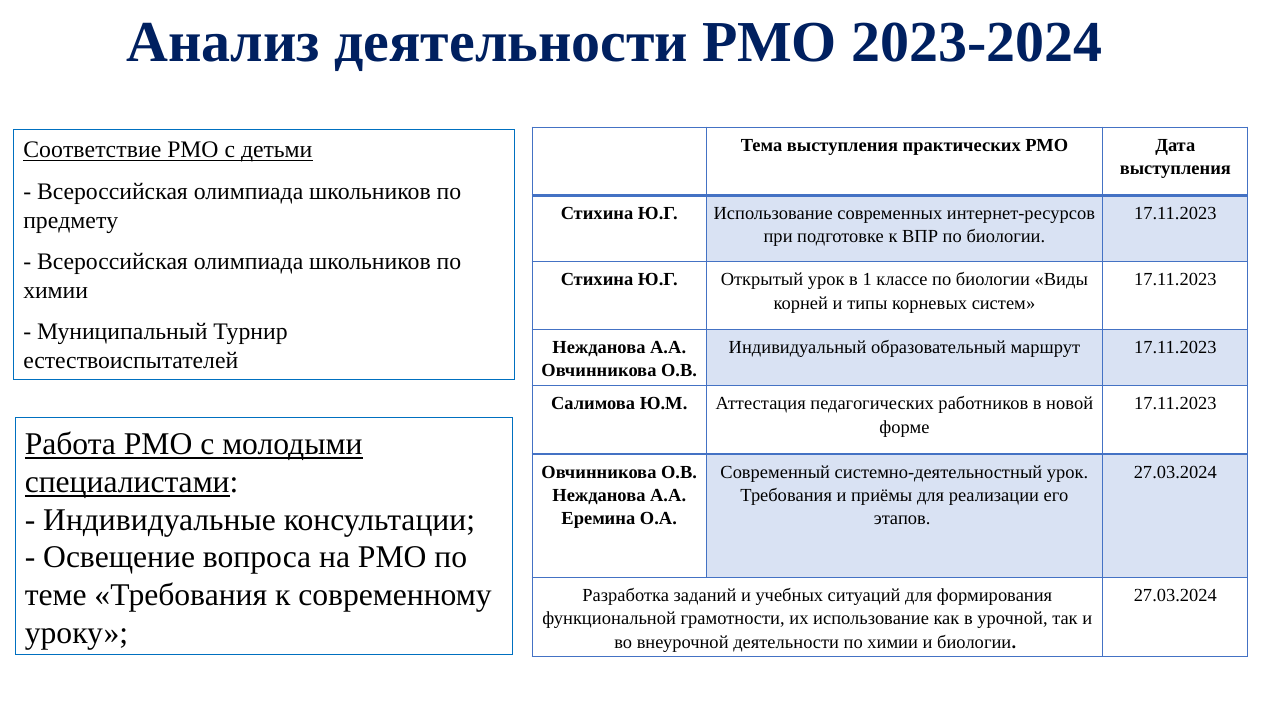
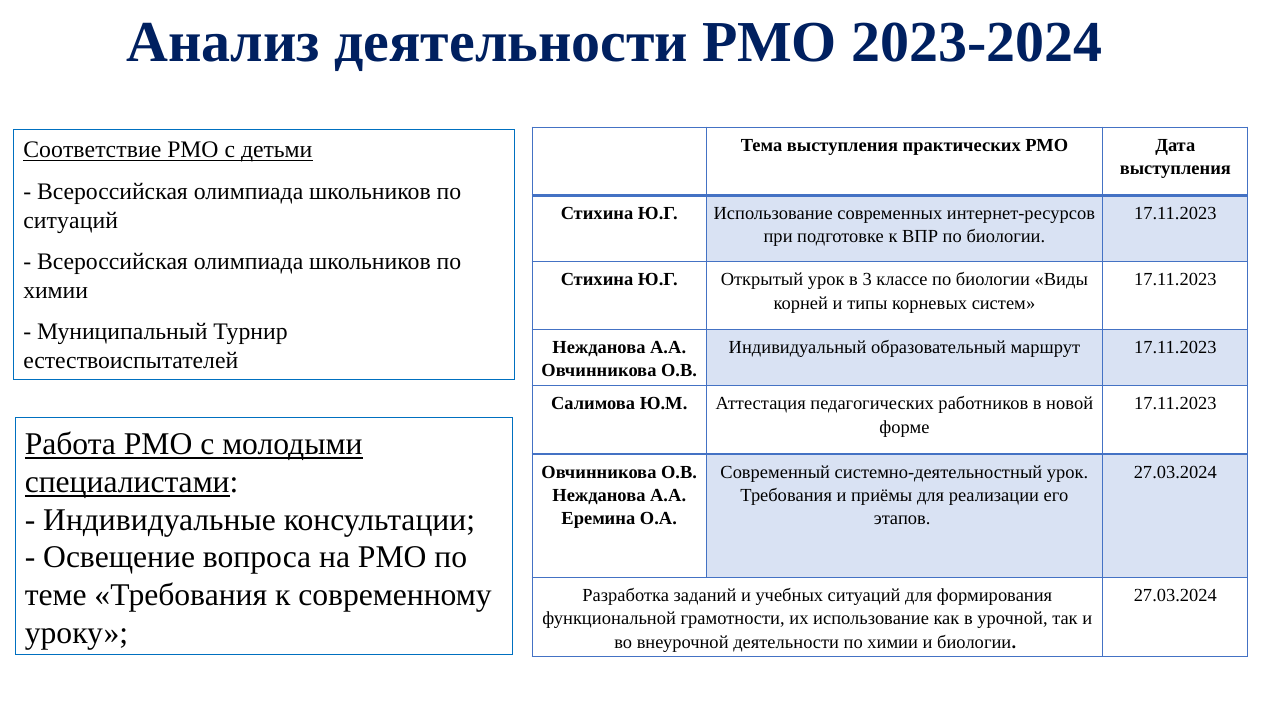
предмету at (71, 220): предмету -> ситуаций
1: 1 -> 3
